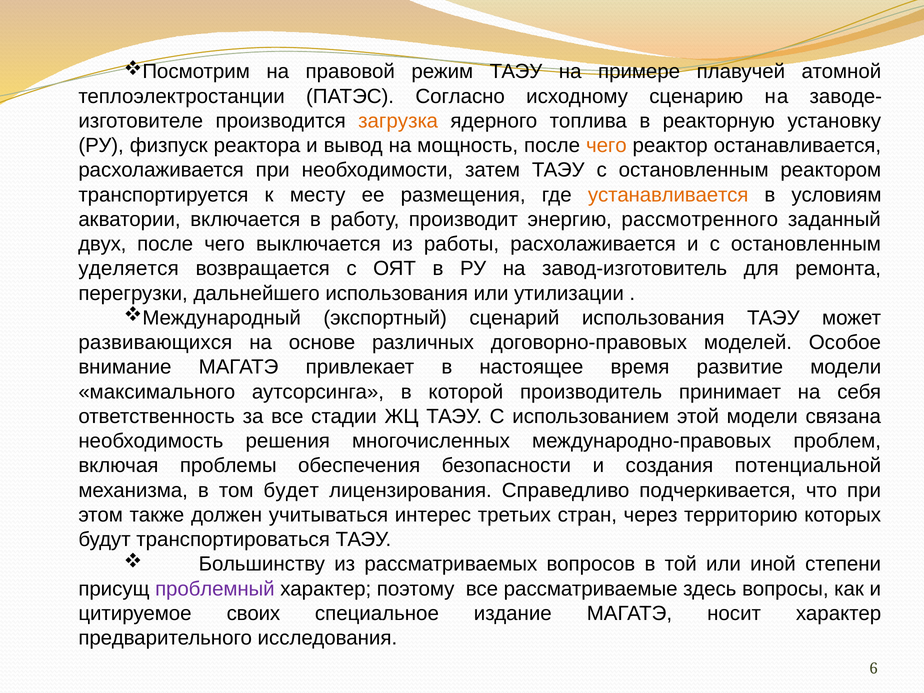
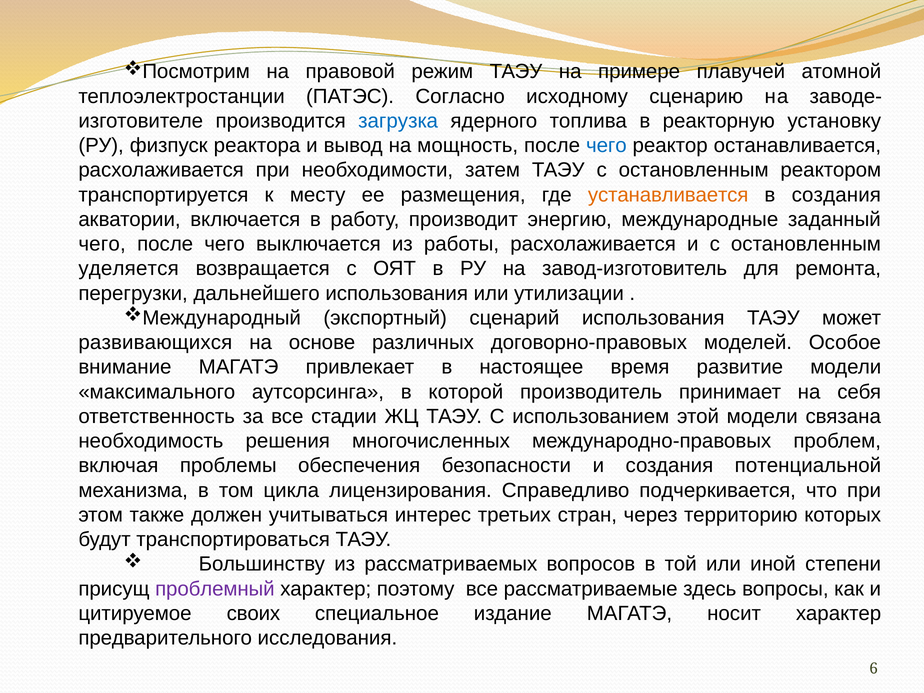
загрузка colour: orange -> blue
чего at (606, 146) colour: orange -> blue
в условиям: условиям -> создания
рассмотренного: рассмотренного -> международные
двух at (102, 244): двух -> чего
будет: будет -> цикла
